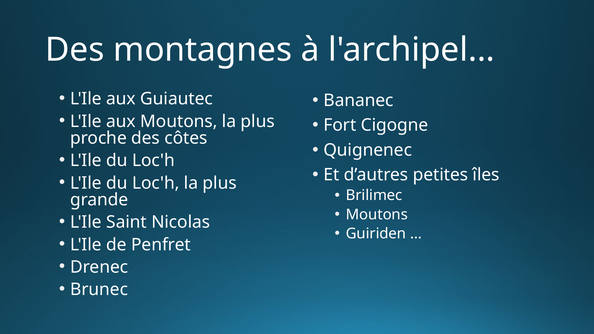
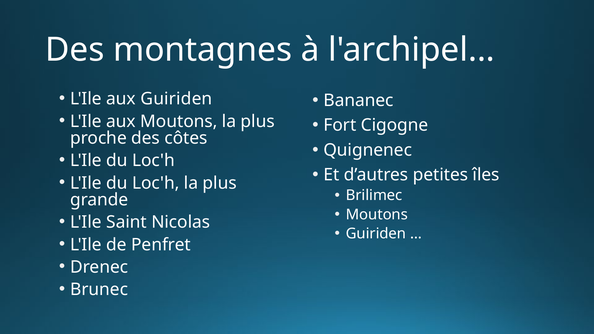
aux Guiautec: Guiautec -> Guiriden
